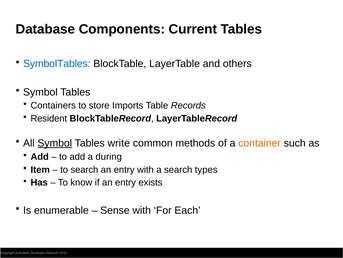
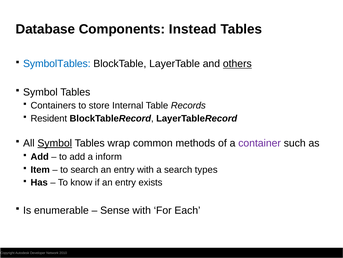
Current: Current -> Instead
others underline: none -> present
Imports: Imports -> Internal
write: write -> wrap
container colour: orange -> purple
during: during -> inform
